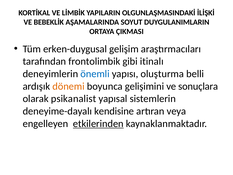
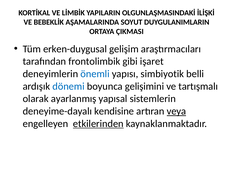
itinalı: itinalı -> işaret
oluşturma: oluşturma -> simbiyotik
dönemi colour: orange -> blue
sonuçlara: sonuçlara -> tartışmalı
psikanalist: psikanalist -> ayarlanmış
veya underline: none -> present
